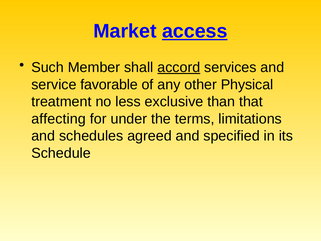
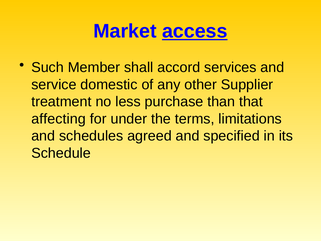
accord underline: present -> none
favorable: favorable -> domestic
Physical: Physical -> Supplier
exclusive: exclusive -> purchase
